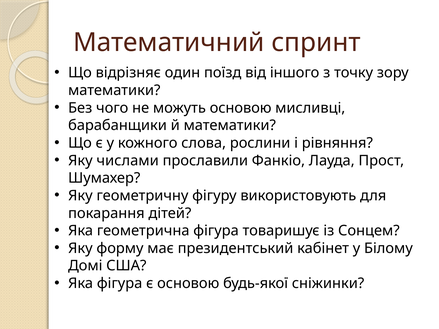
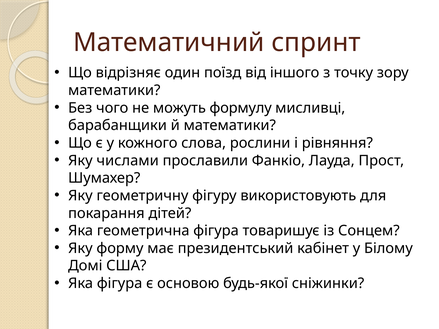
можуть основою: основою -> формулу
